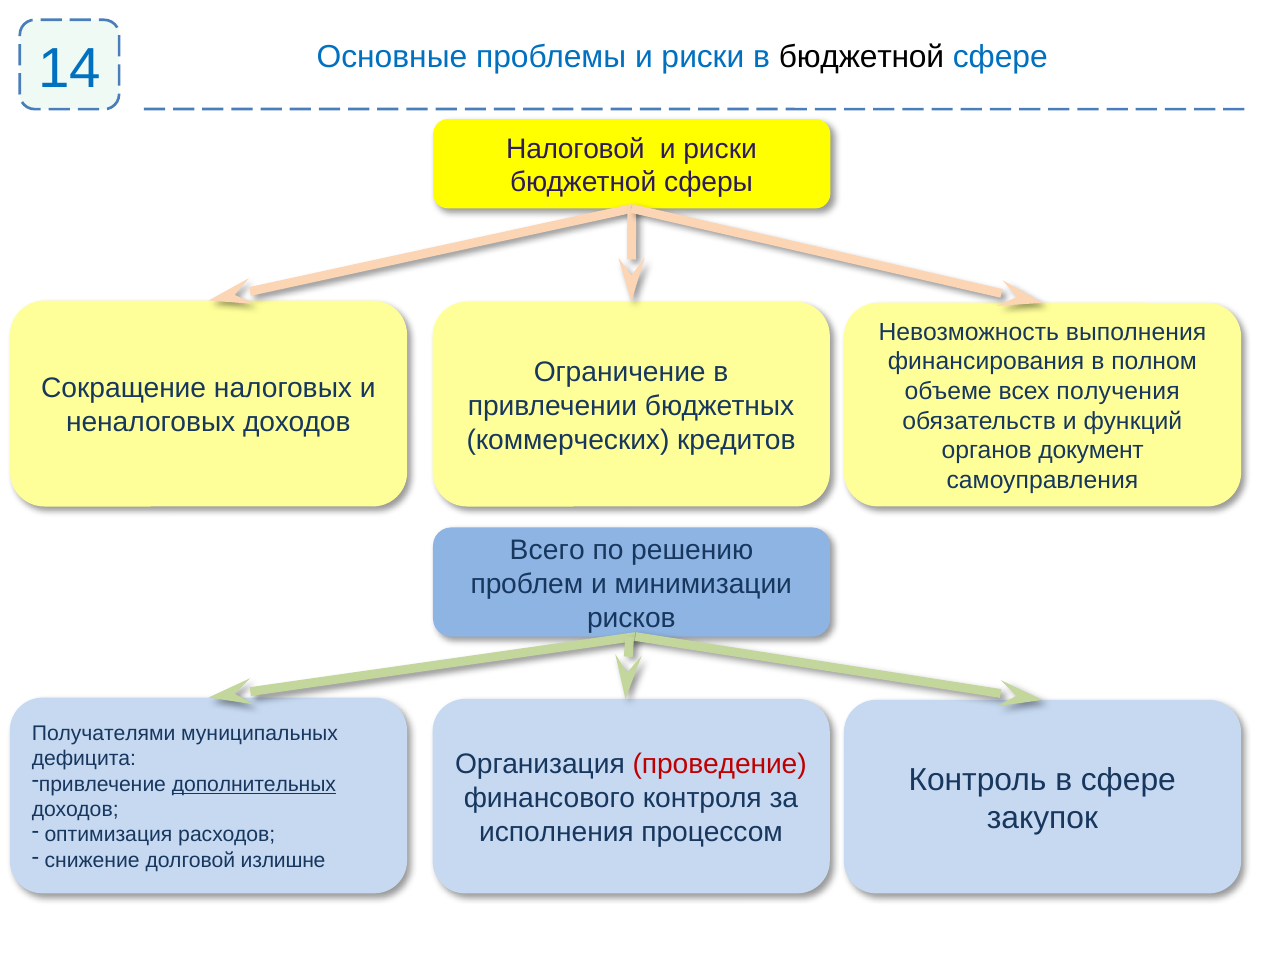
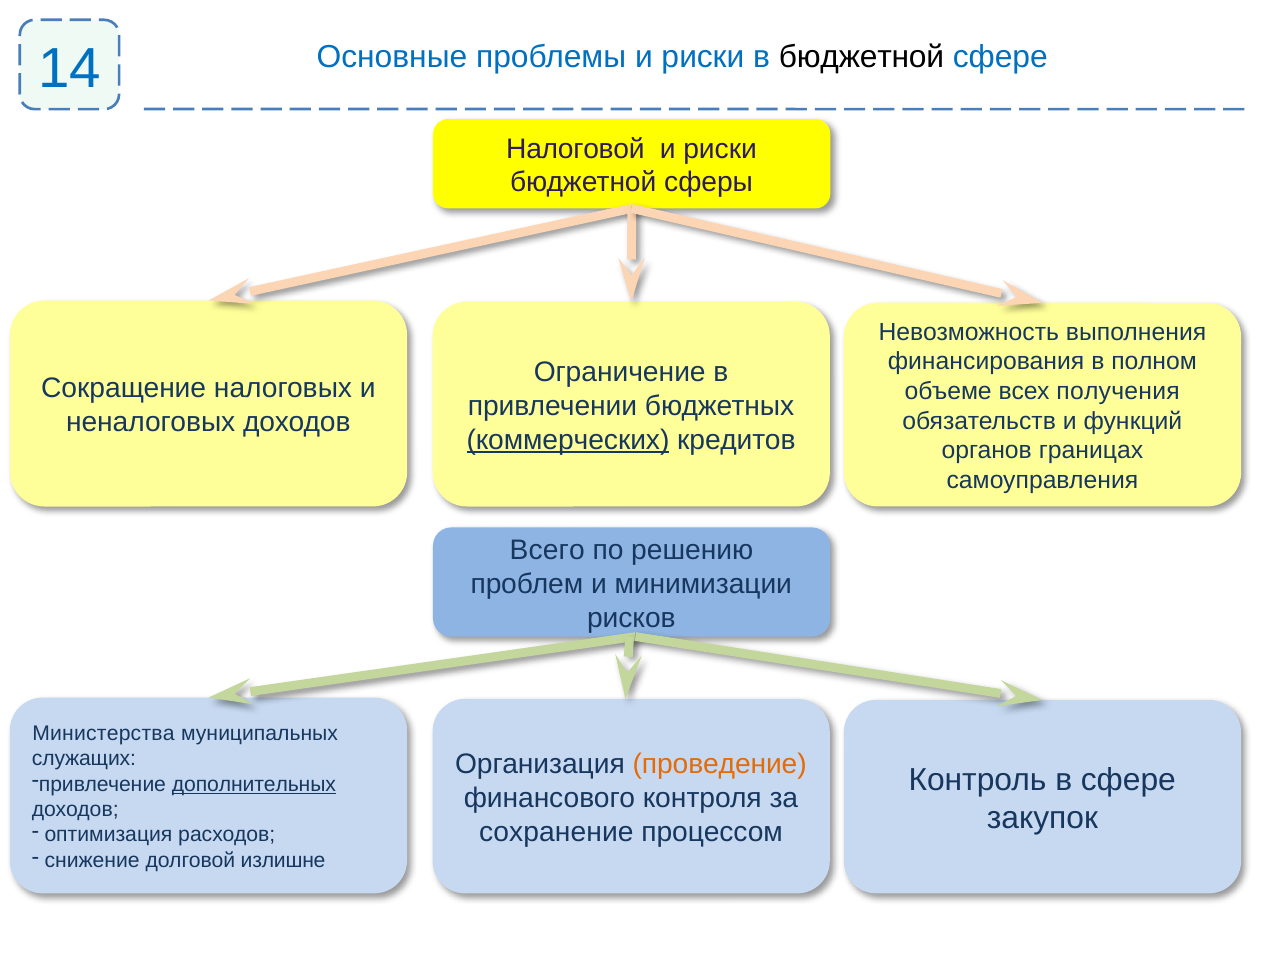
коммерческих underline: none -> present
документ: документ -> границах
Получателями: Получателями -> Министерства
дефицита: дефицита -> служащих
проведение colour: red -> orange
исполнения: исполнения -> сохранение
